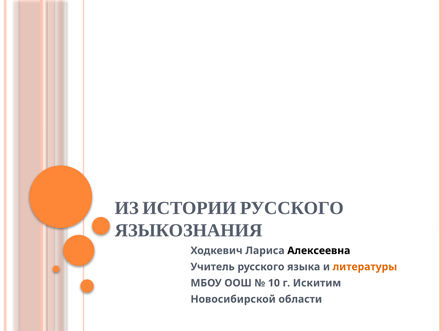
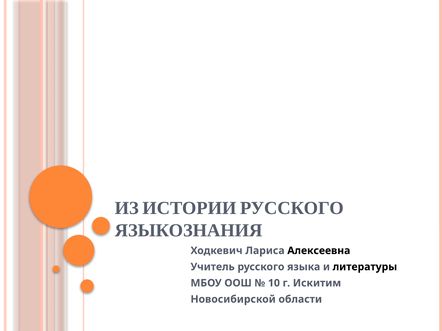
литературы colour: orange -> black
